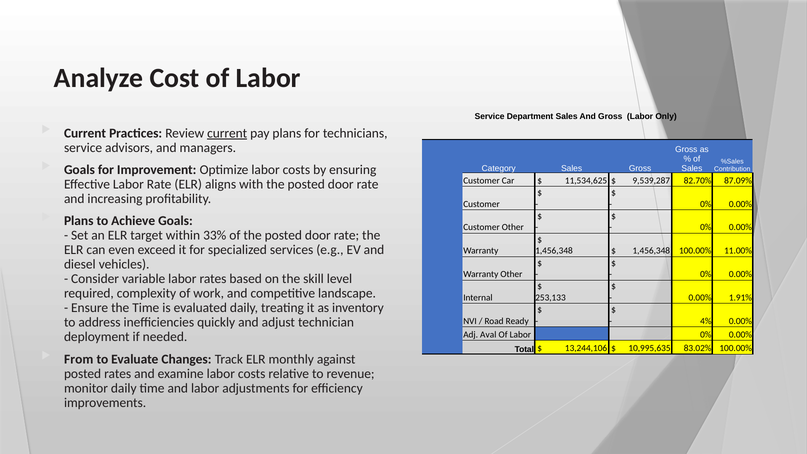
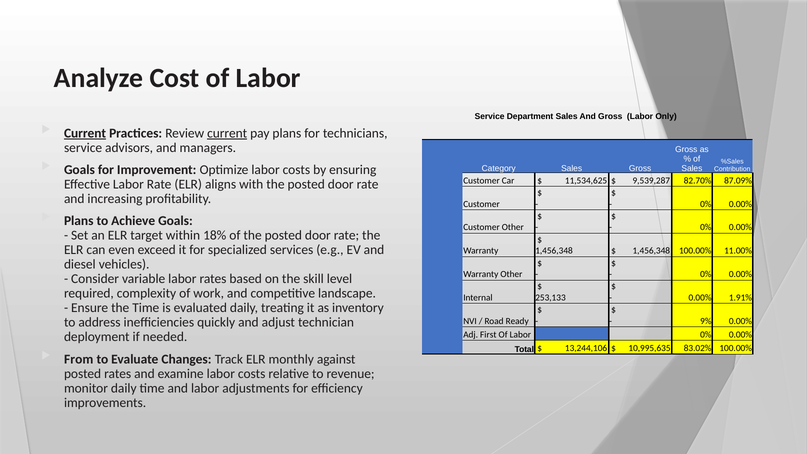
Current at (85, 133) underline: none -> present
33%: 33% -> 18%
4%: 4% -> 9%
Aval: Aval -> First
